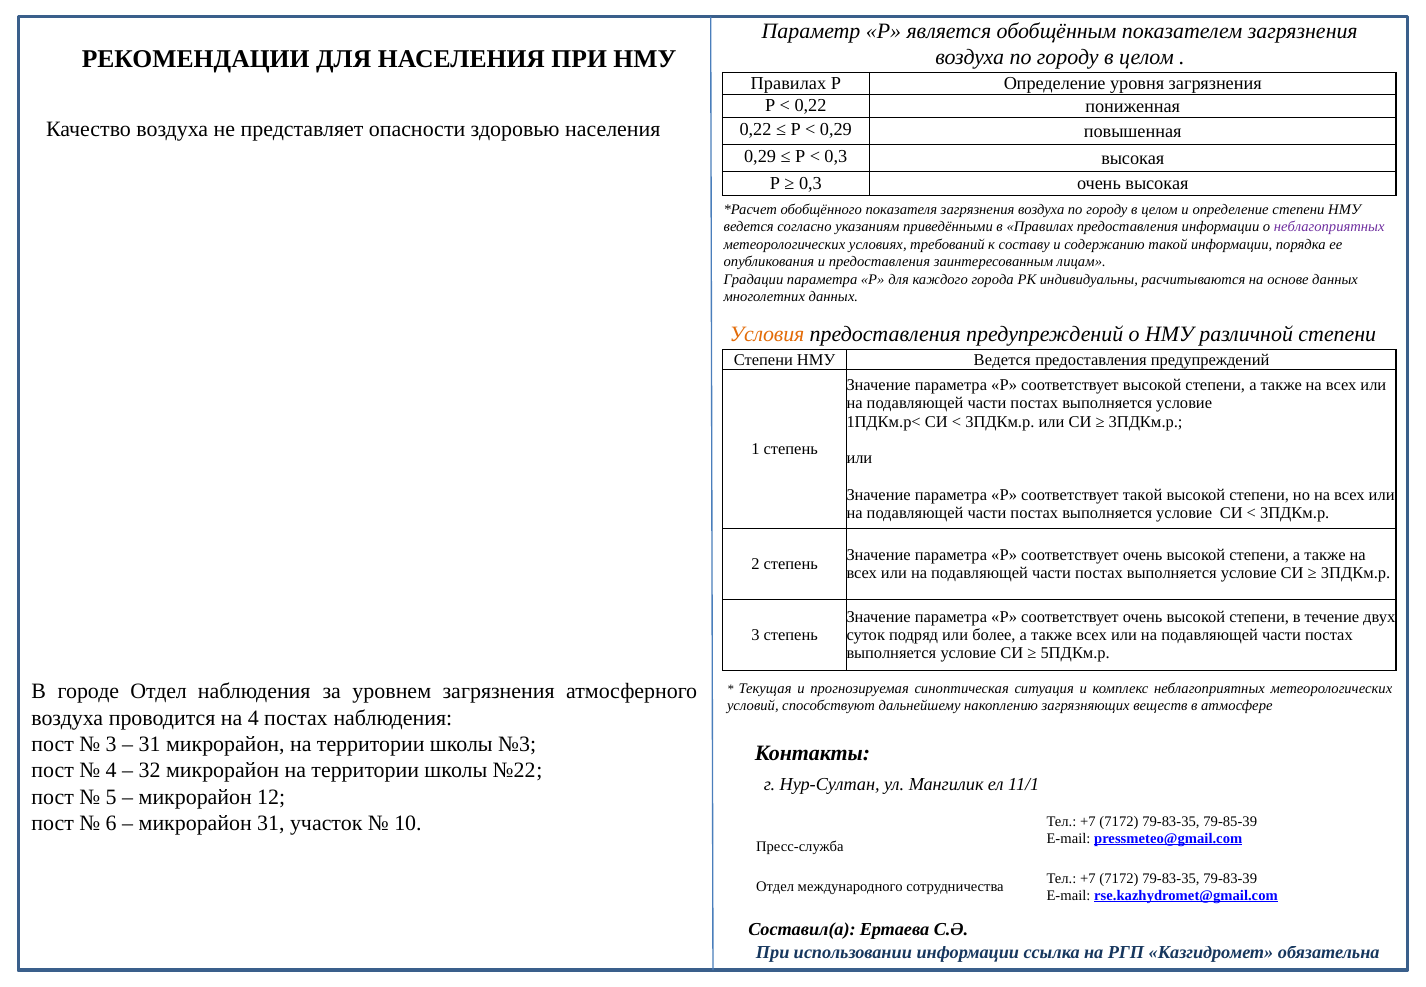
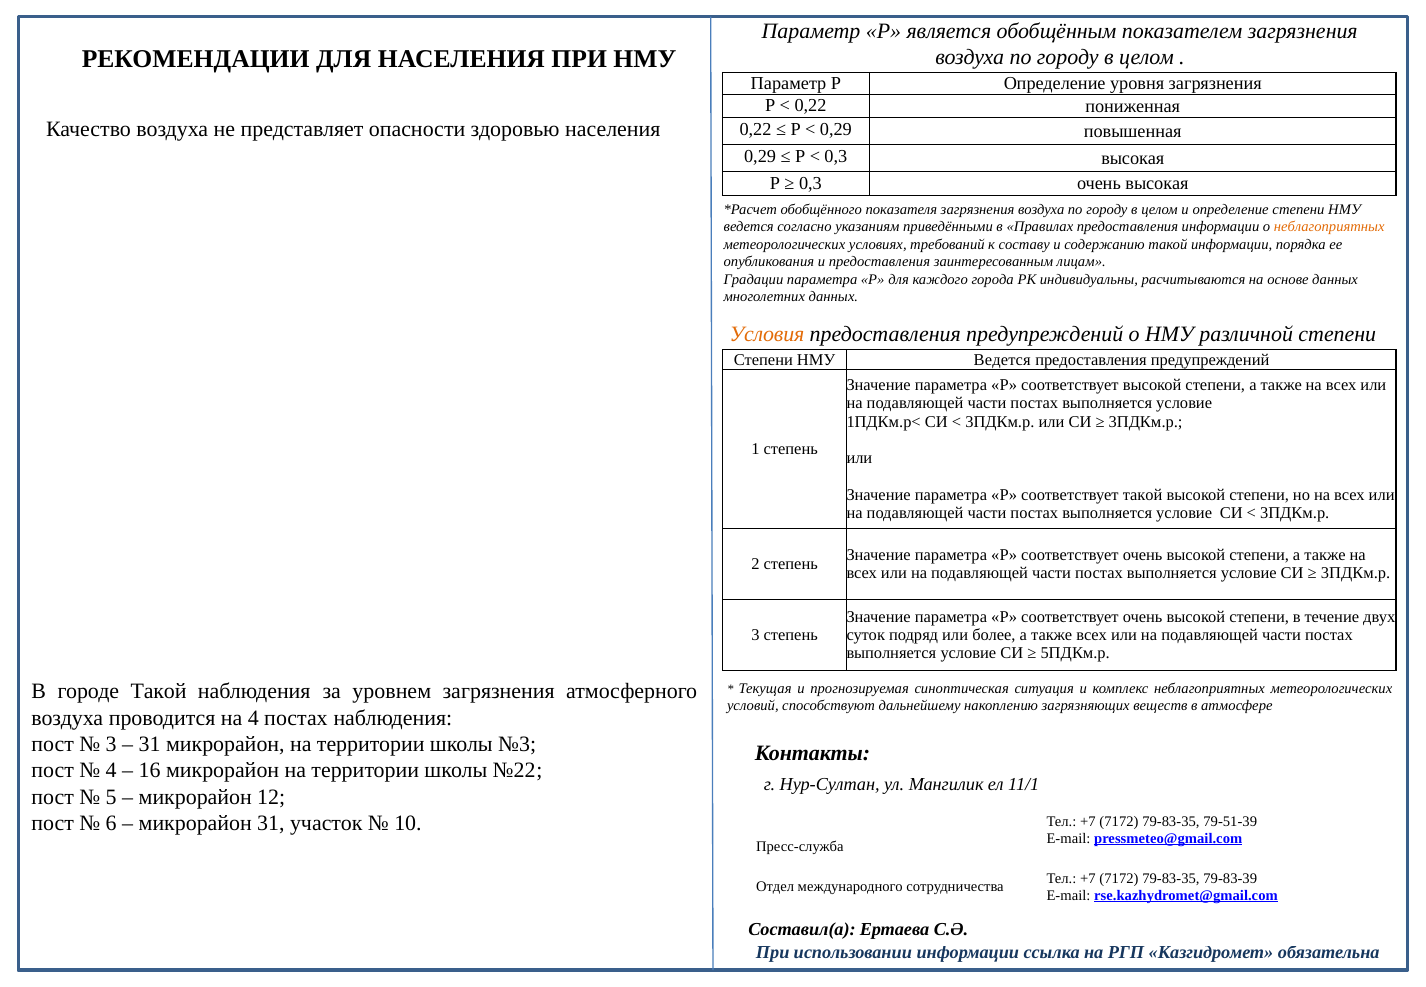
Правилах at (788, 83): Правилах -> Параметр
неблагоприятных at (1329, 227) colour: purple -> orange
городе Отдел: Отдел -> Такой
32: 32 -> 16
79-85-39: 79-85-39 -> 79-51-39
